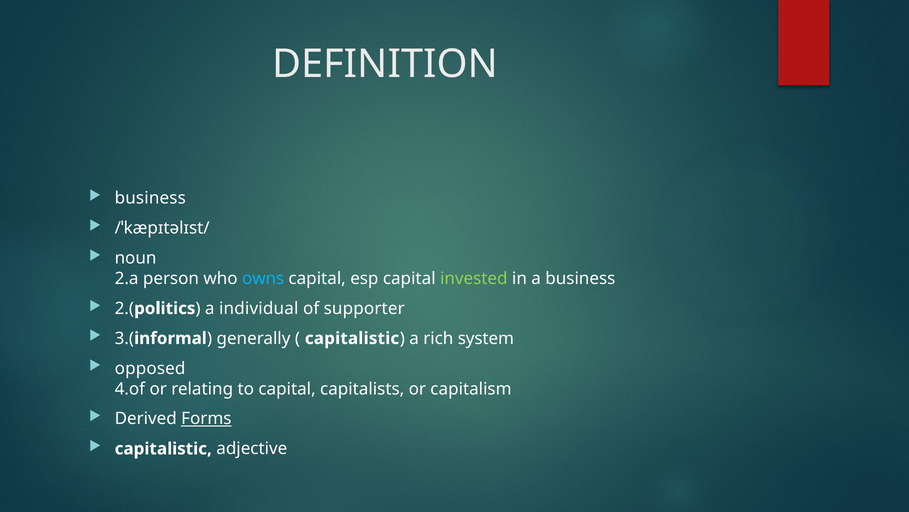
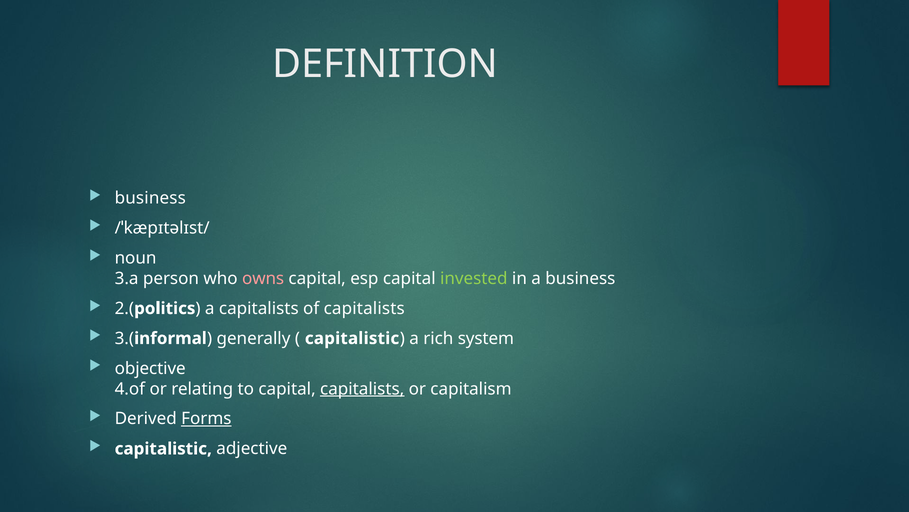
2.a: 2.a -> 3.a
owns colour: light blue -> pink
a individual: individual -> capitalists
of supporter: supporter -> capitalists
opposed: opposed -> objective
capitalists at (362, 388) underline: none -> present
